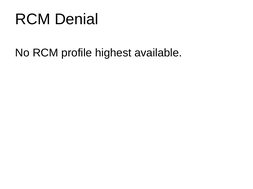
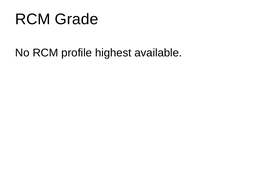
Denial: Denial -> Grade
